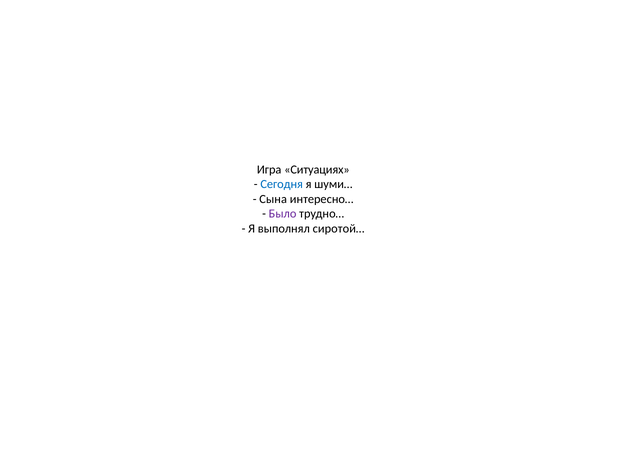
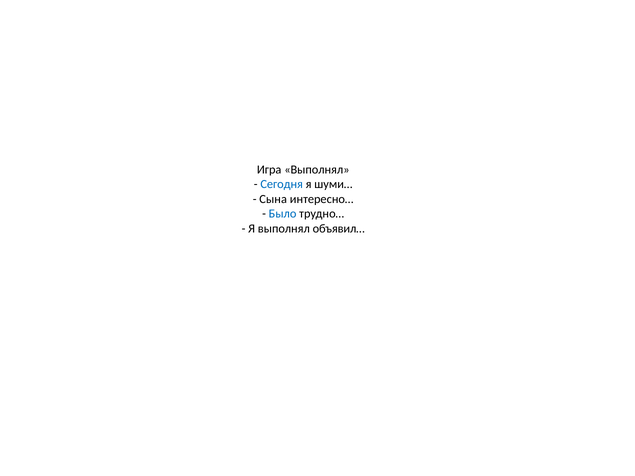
Игра Ситуациях: Ситуациях -> Выполнял
Было colour: purple -> blue
сиротой…: сиротой… -> объявил…
